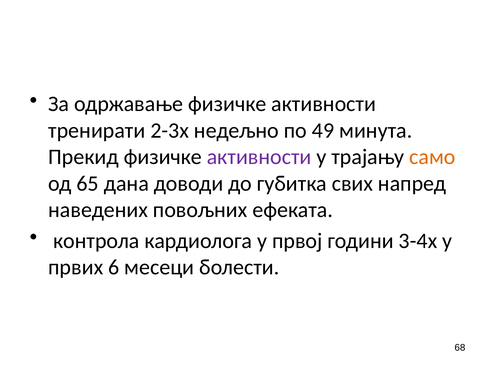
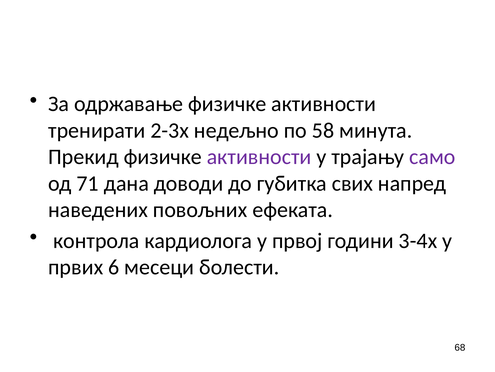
49: 49 -> 58
само colour: orange -> purple
65: 65 -> 71
